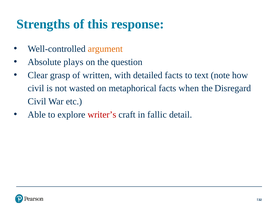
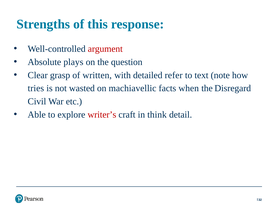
argument colour: orange -> red
detailed facts: facts -> refer
civil at (36, 88): civil -> tries
metaphorical: metaphorical -> machiavellic
fallic: fallic -> think
